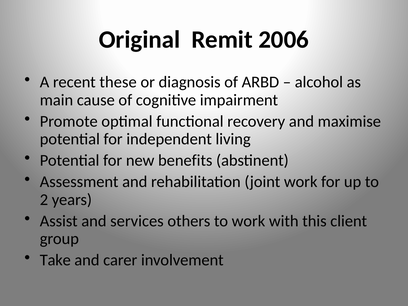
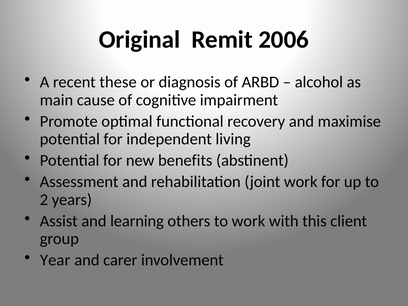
services: services -> learning
Take: Take -> Year
